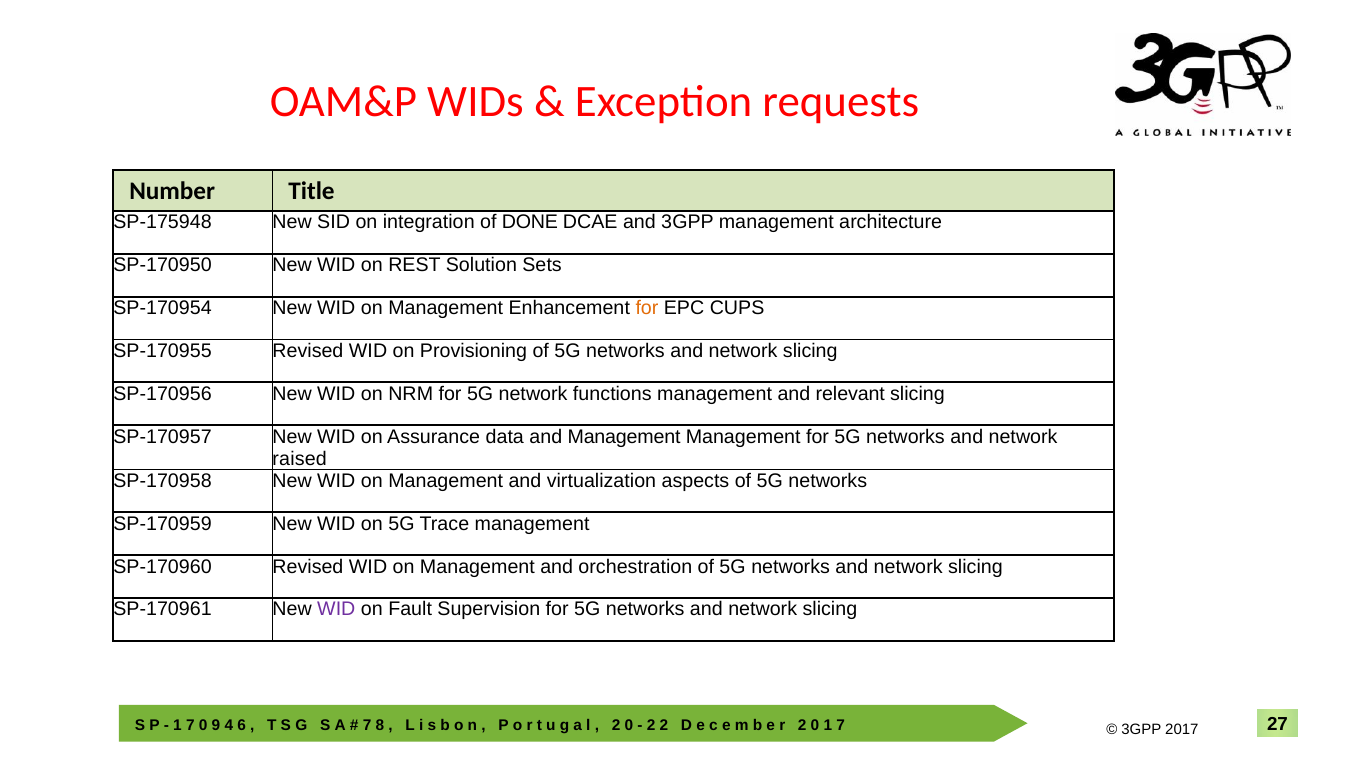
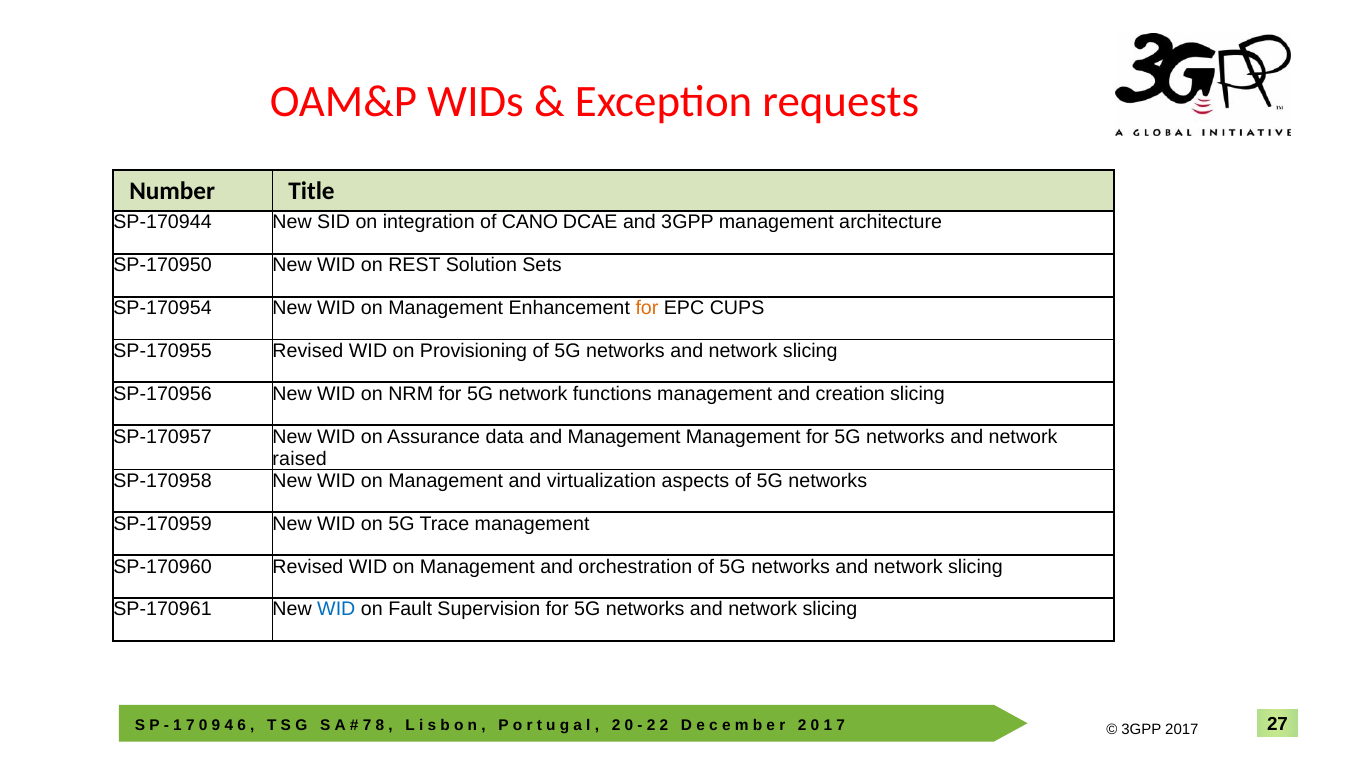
SP-175948: SP-175948 -> SP-170944
DONE: DONE -> CANO
relevant: relevant -> creation
WID at (336, 609) colour: purple -> blue
